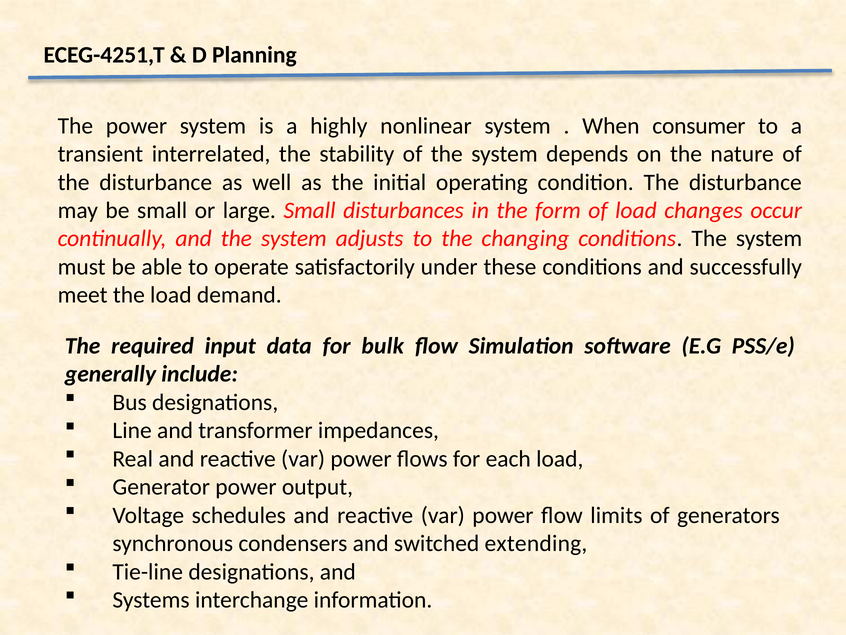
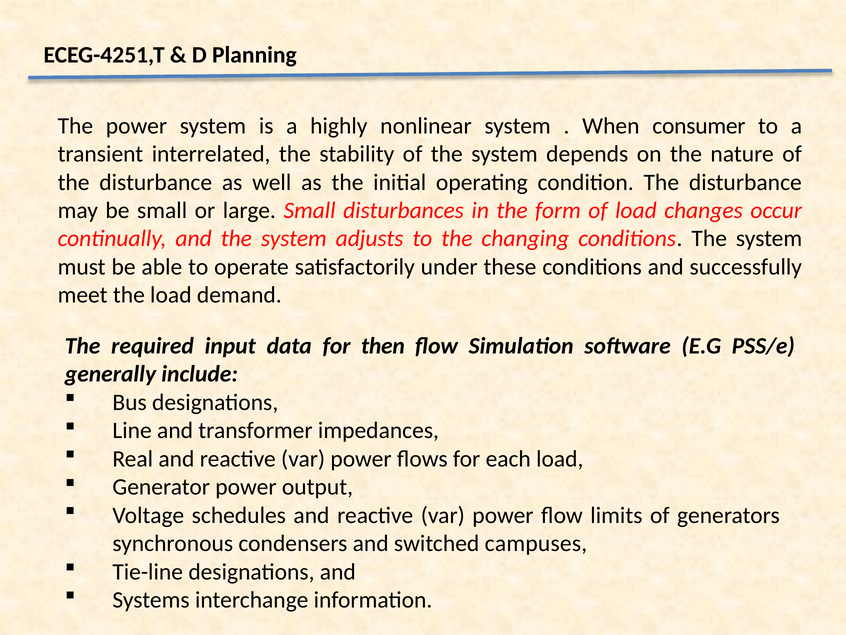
bulk: bulk -> then
extending: extending -> campuses
